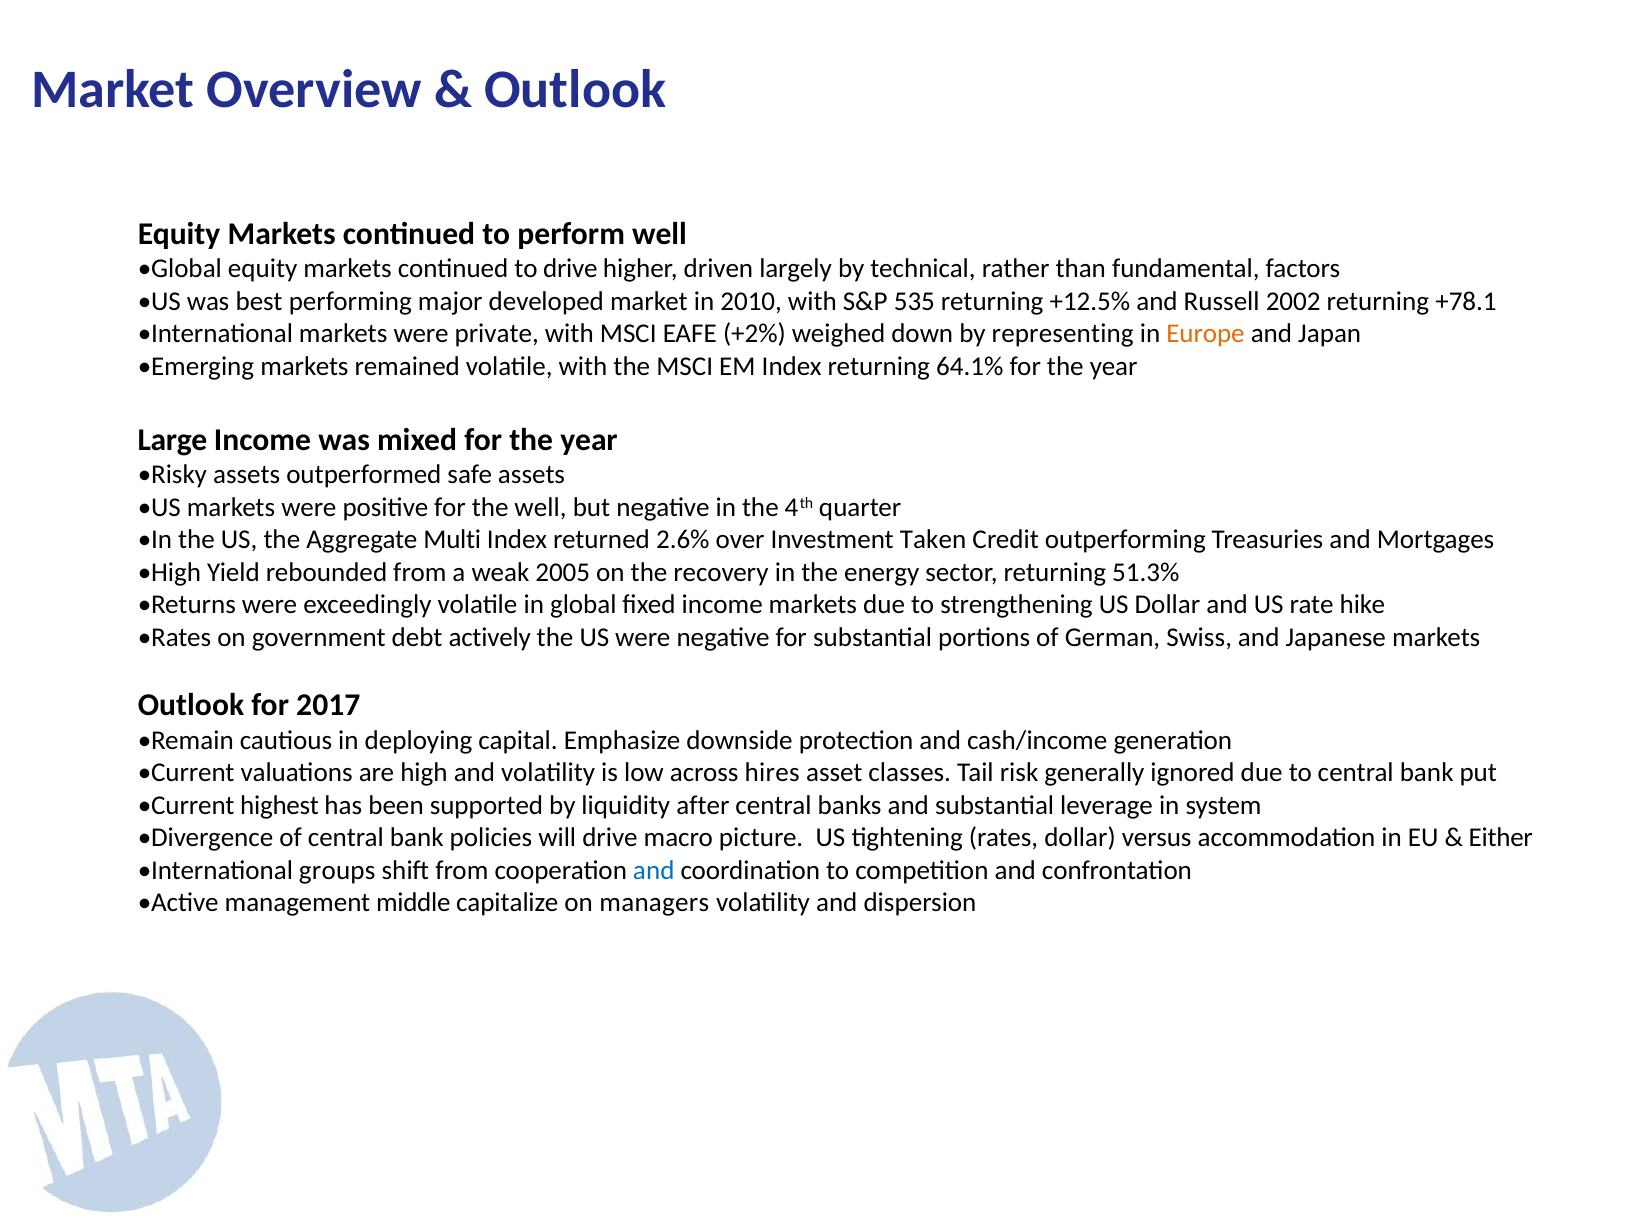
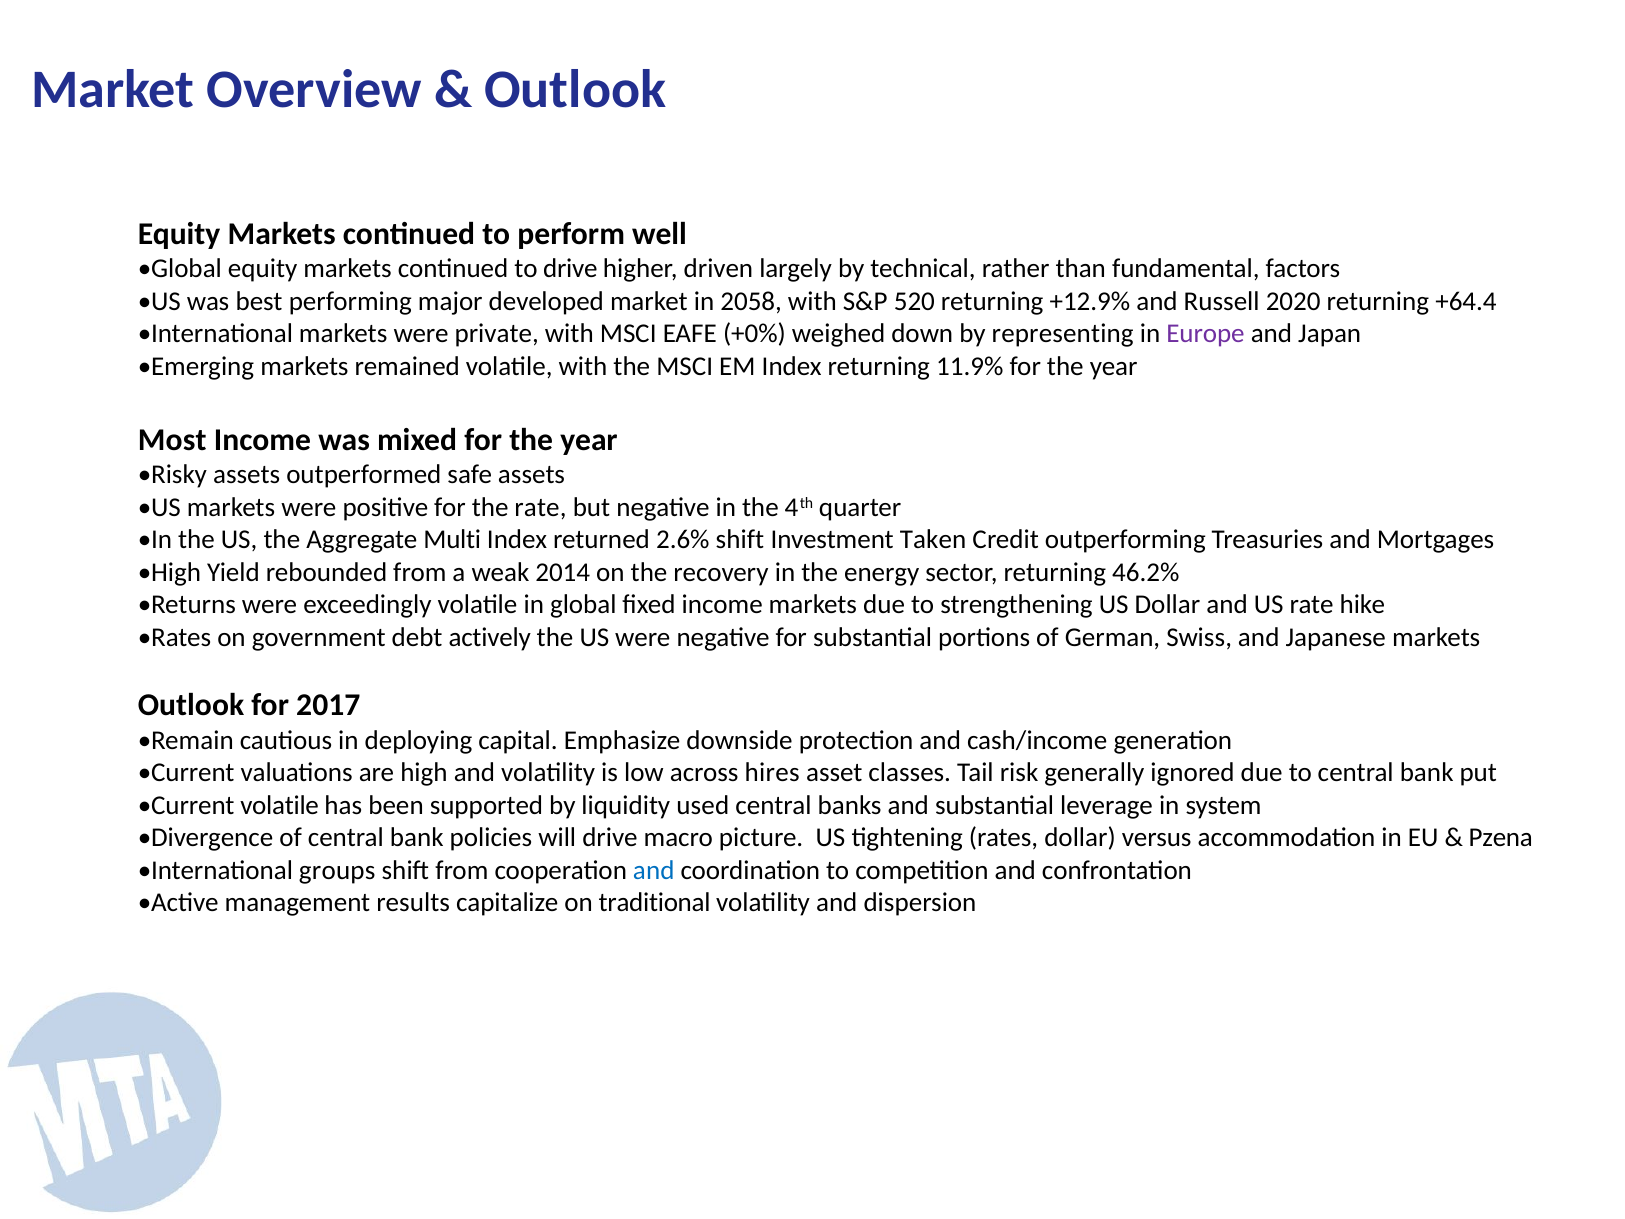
2010: 2010 -> 2058
535: 535 -> 520
+12.5%: +12.5% -> +12.9%
2002: 2002 -> 2020
+78.1: +78.1 -> +64.4
+2%: +2% -> +0%
Europe colour: orange -> purple
64.1%: 64.1% -> 11.9%
Large: Large -> Most
the well: well -> rate
2.6% over: over -> shift
2005: 2005 -> 2014
51.3%: 51.3% -> 46.2%
Current highest: highest -> volatile
after: after -> used
Either: Either -> Pzena
middle: middle -> results
managers: managers -> traditional
